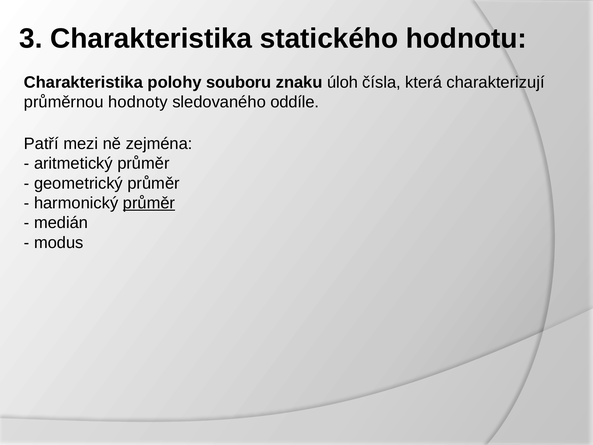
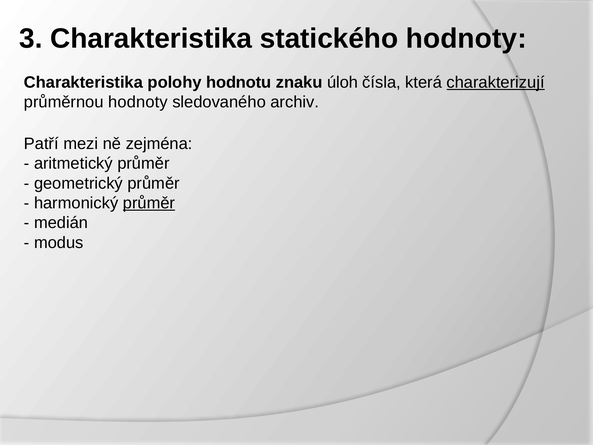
statického hodnotu: hodnotu -> hodnoty
souboru: souboru -> hodnotu
charakterizují underline: none -> present
oddíle: oddíle -> archiv
